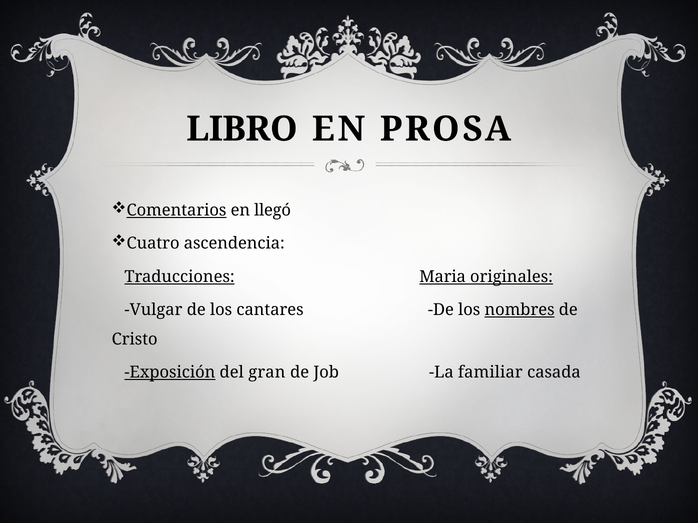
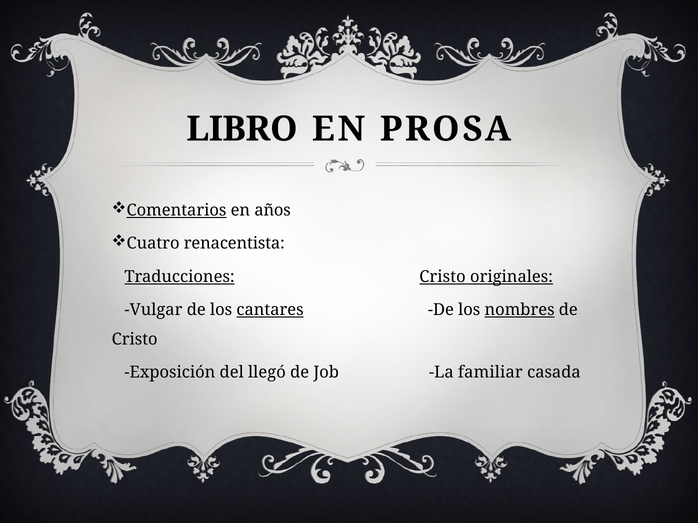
llegó: llegó -> años
ascendencia: ascendencia -> renacentista
Traducciones Maria: Maria -> Cristo
cantares underline: none -> present
Exposición underline: present -> none
gran: gran -> llegó
